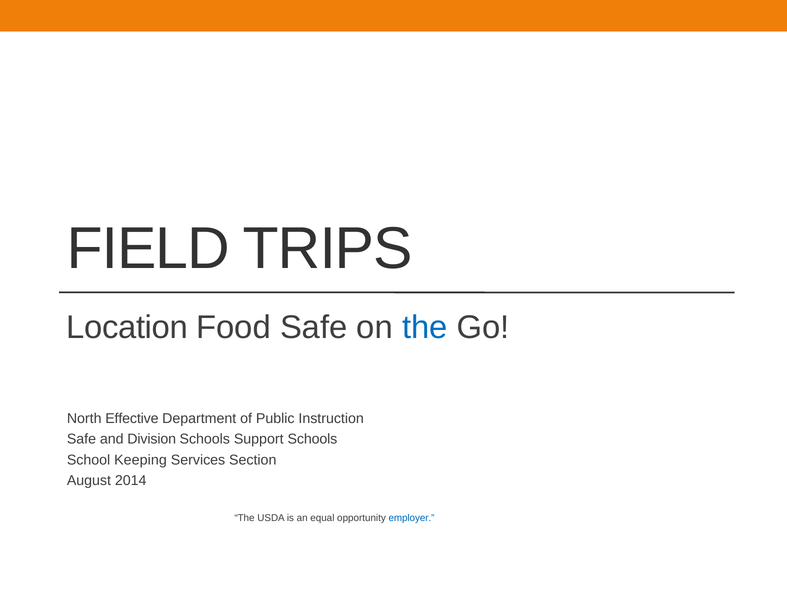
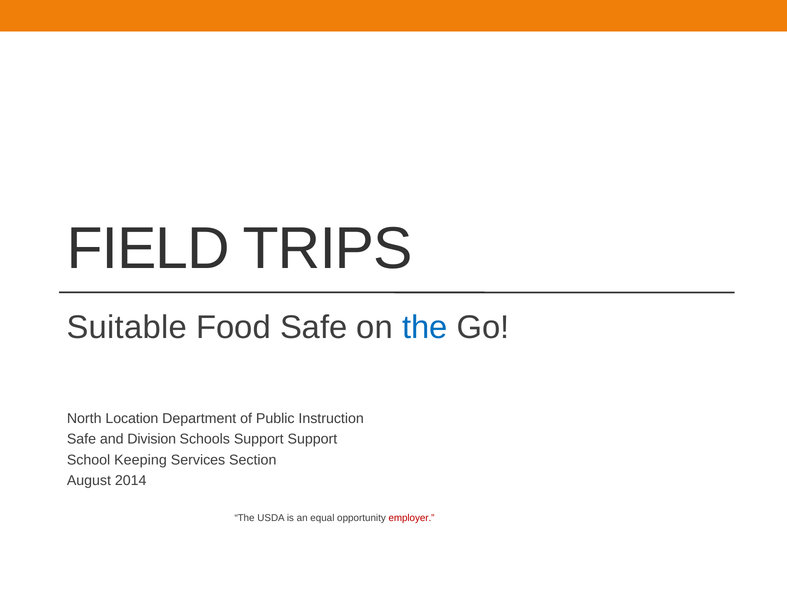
Location: Location -> Suitable
Effective: Effective -> Location
Support Schools: Schools -> Support
employer colour: blue -> red
